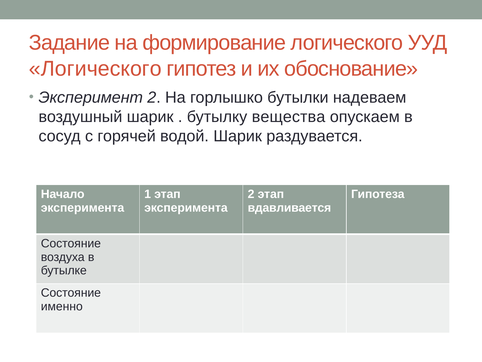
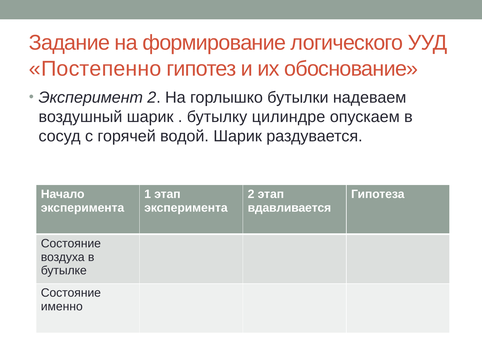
Логического at (95, 69): Логического -> Постепенно
вещества: вещества -> цилиндре
